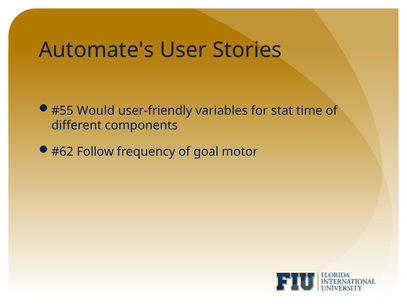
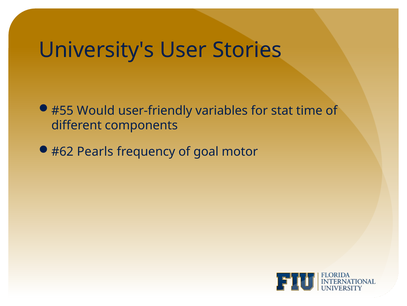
Automate's: Automate's -> University's
Follow: Follow -> Pearls
